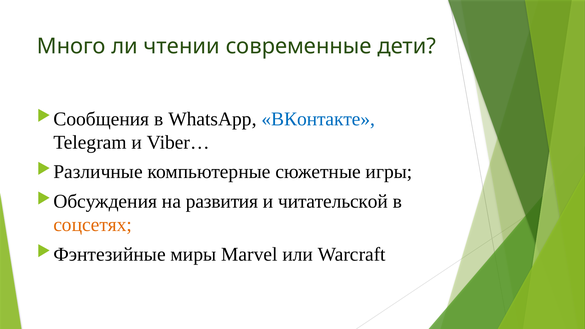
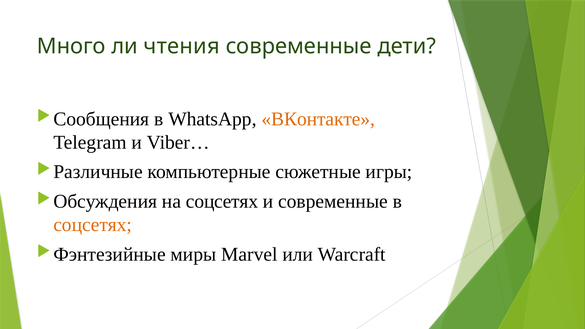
чтении: чтении -> чтения
ВКонтакте colour: blue -> orange
на развития: развития -> соцсетях
и читательской: читательской -> современные
